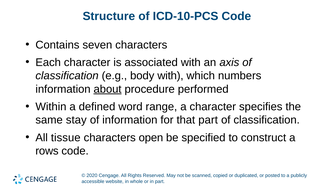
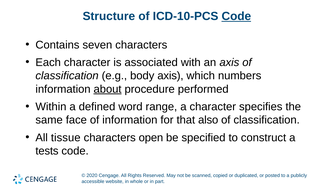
Code at (236, 16) underline: none -> present
body with: with -> axis
stay: stay -> face
that part: part -> also
rows: rows -> tests
